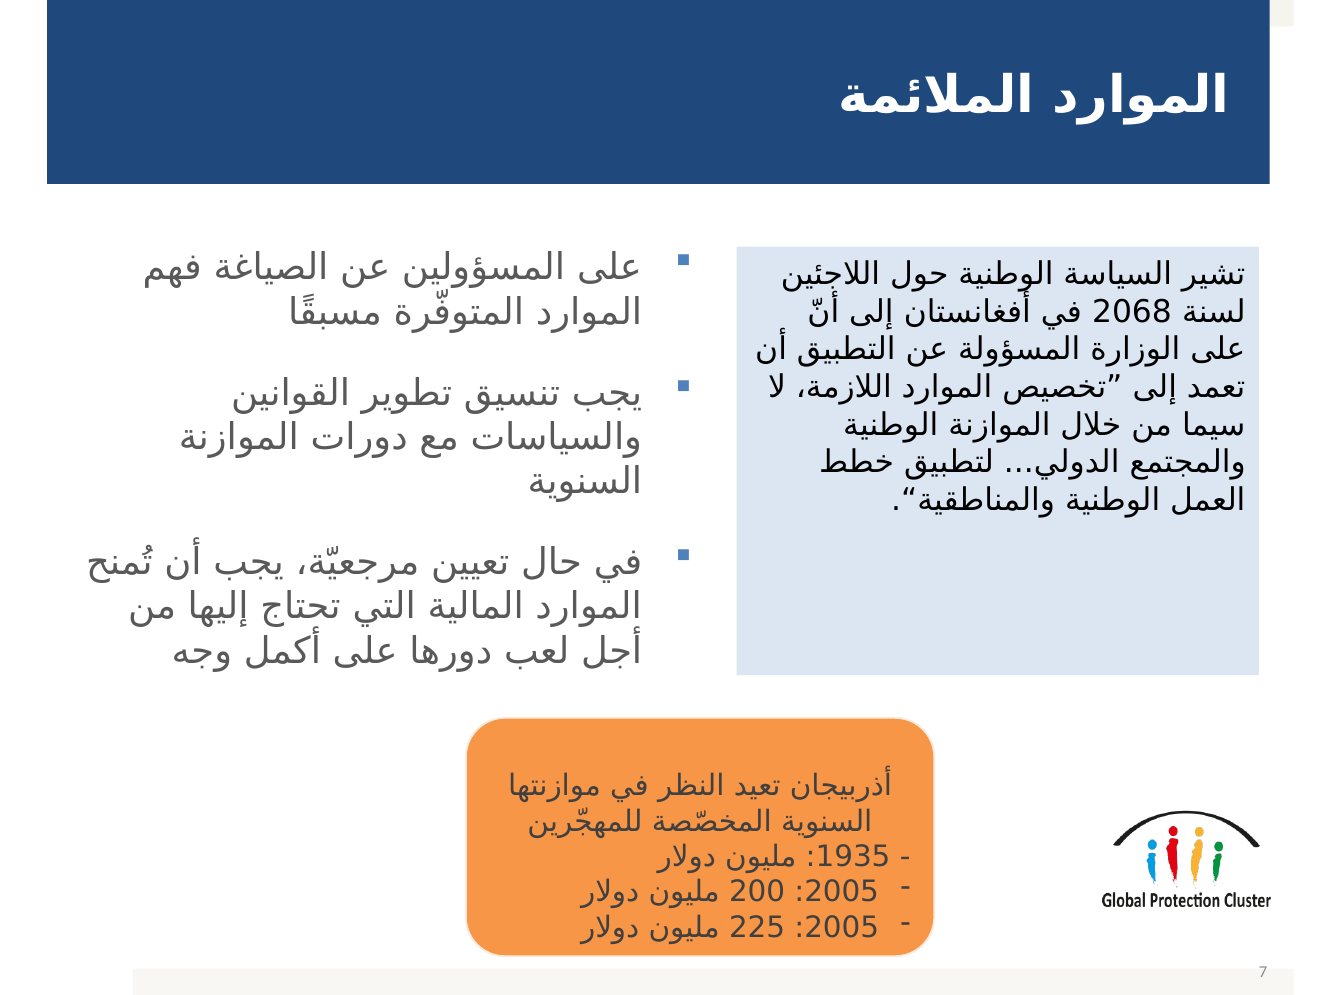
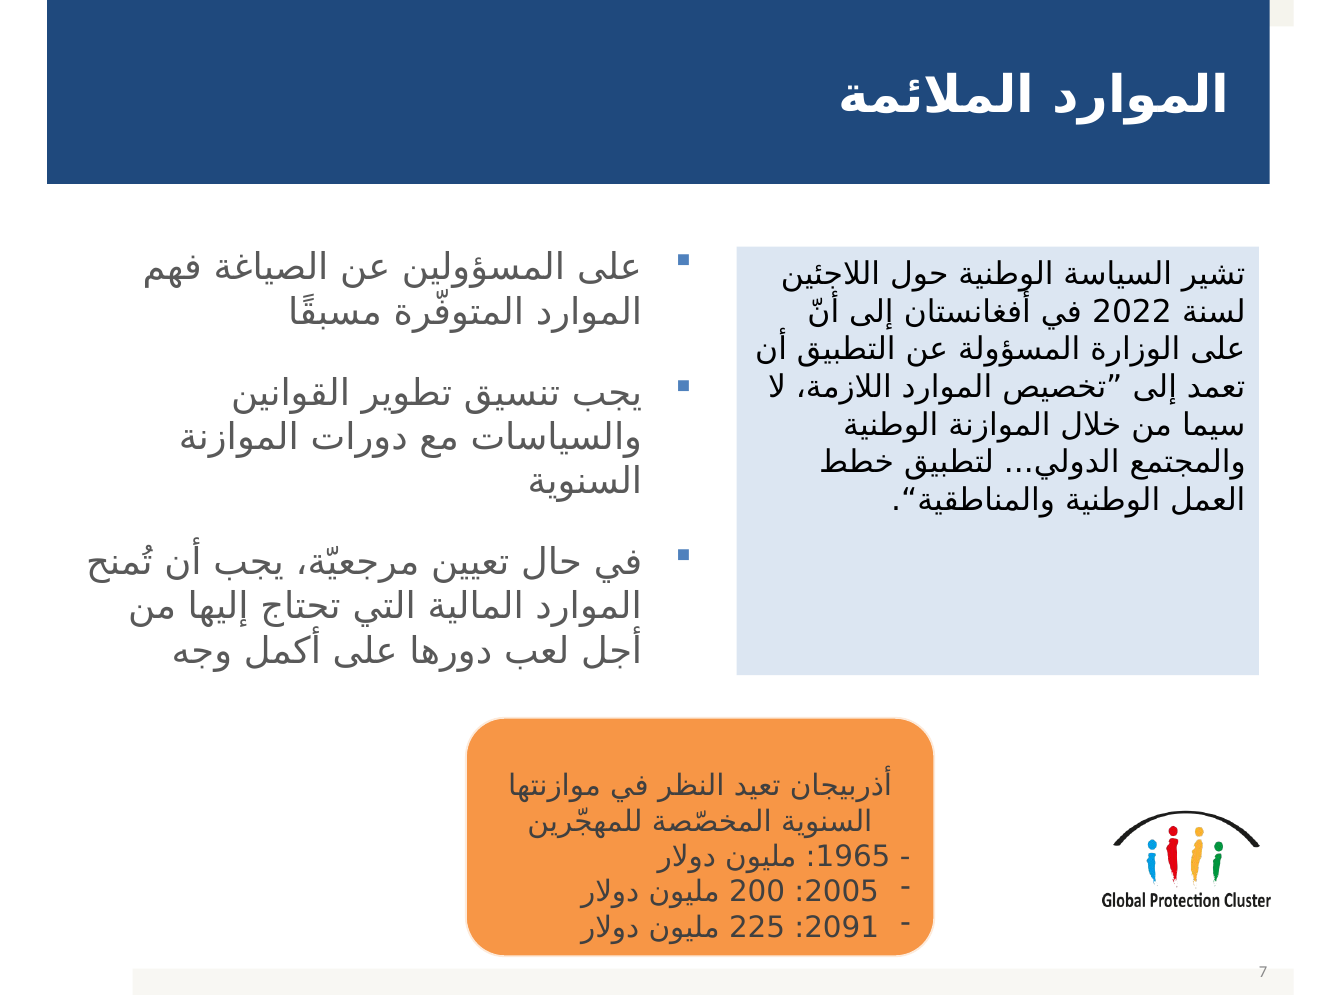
2068: 2068 -> 2022
1935: 1935 -> 1965
2005 at (842, 928): 2005 -> 2091
